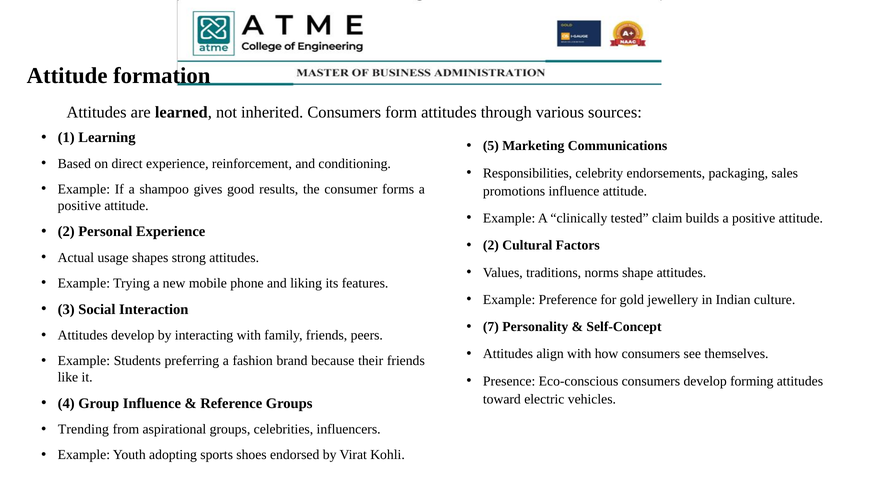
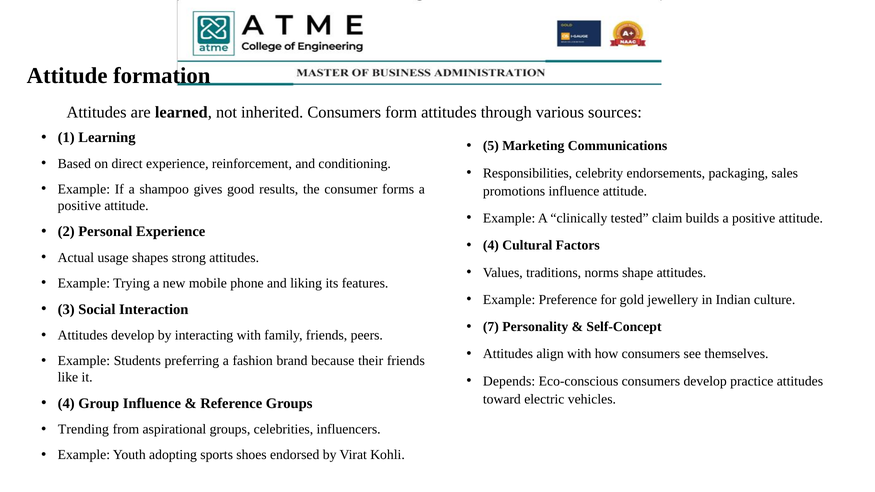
2 at (491, 245): 2 -> 4
Presence: Presence -> Depends
forming: forming -> practice
